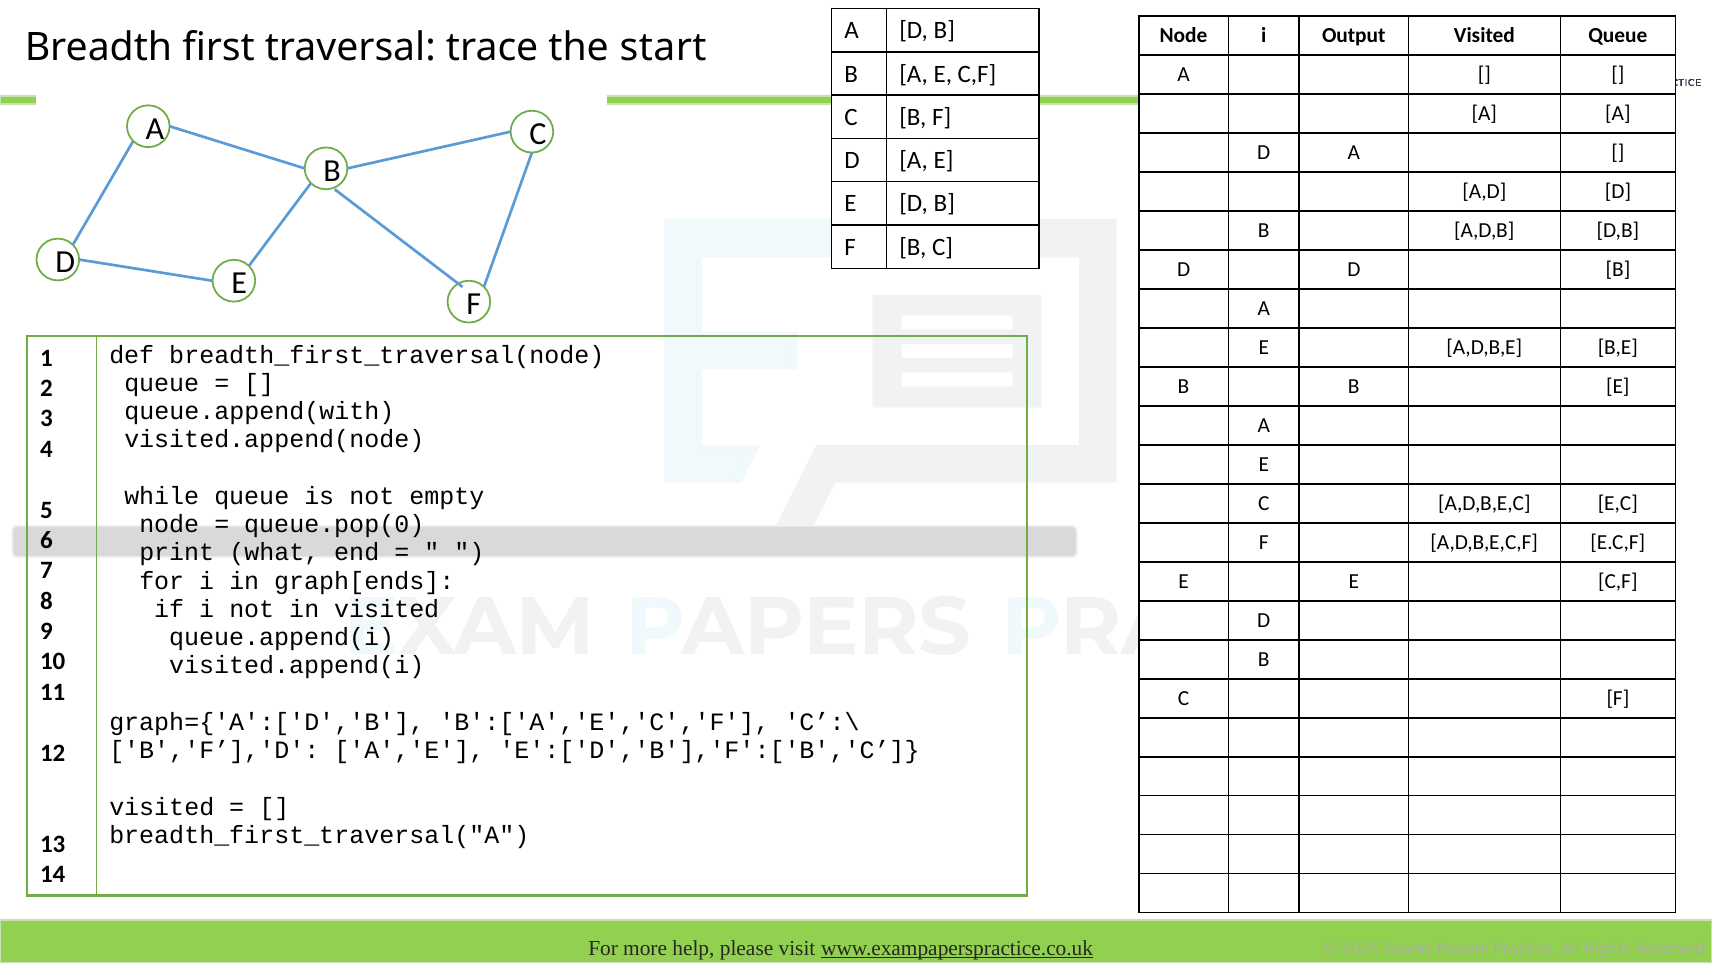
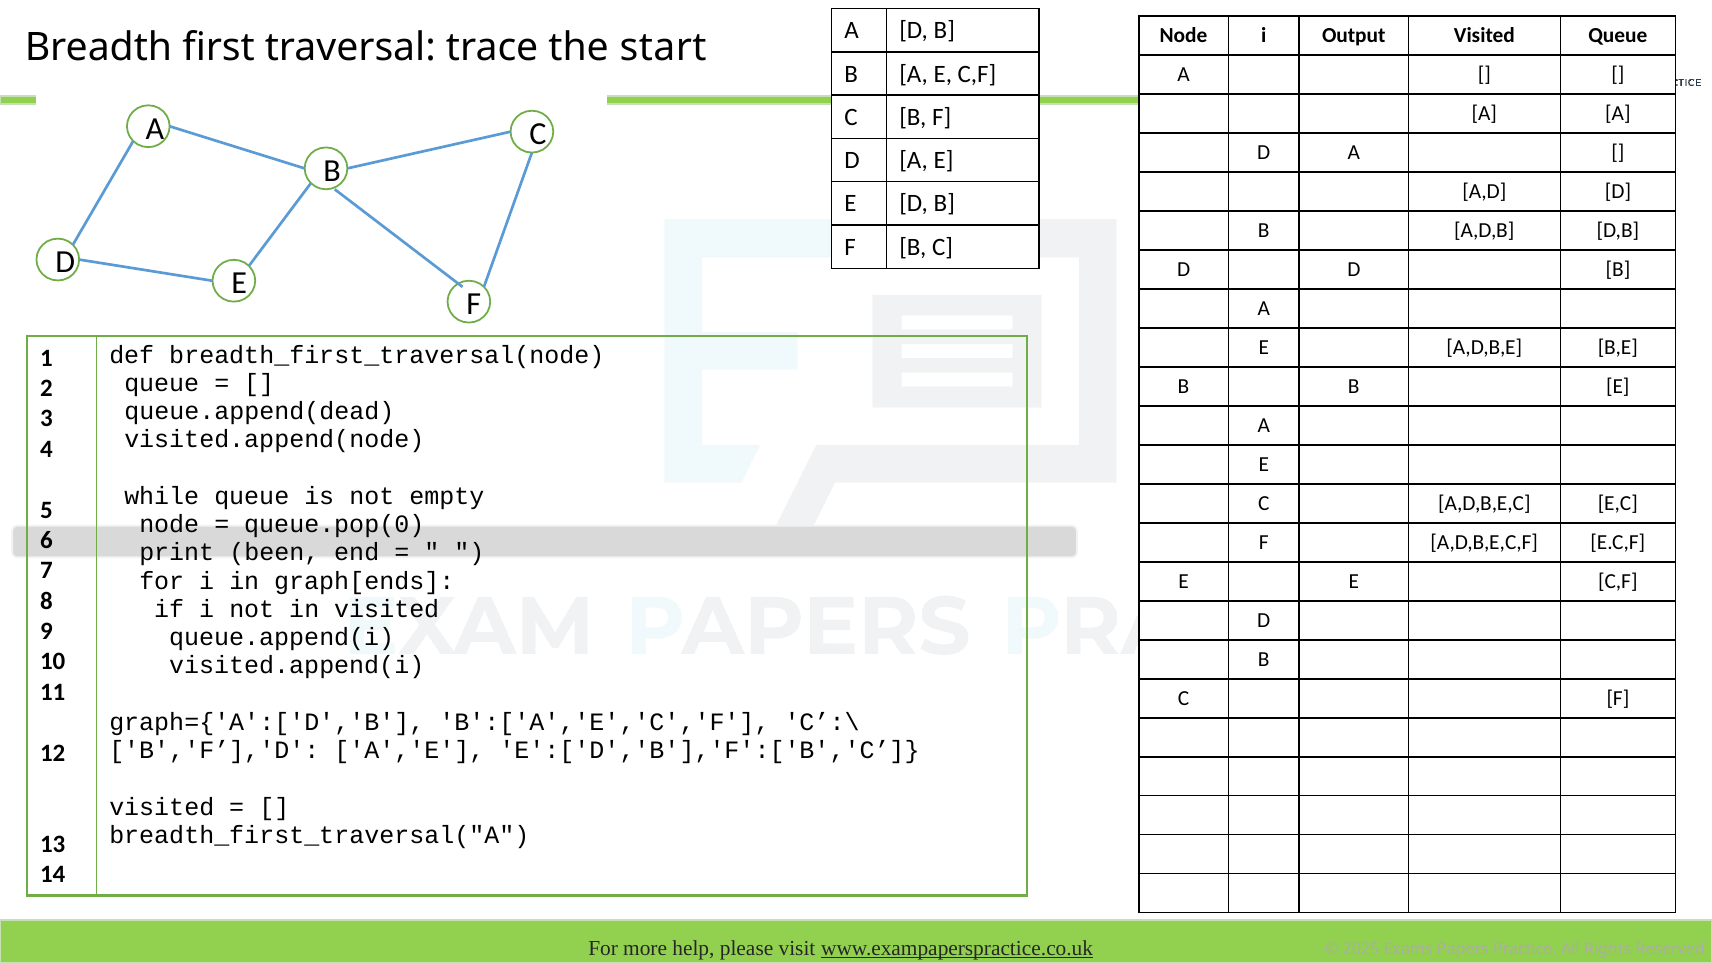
queue.append(with: queue.append(with -> queue.append(dead
what: what -> been
